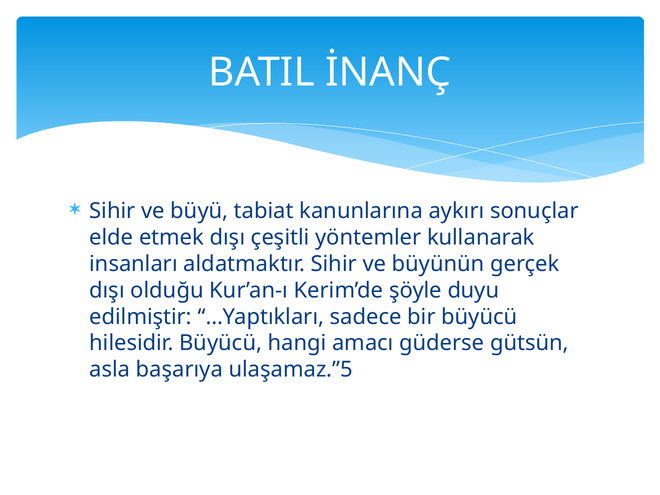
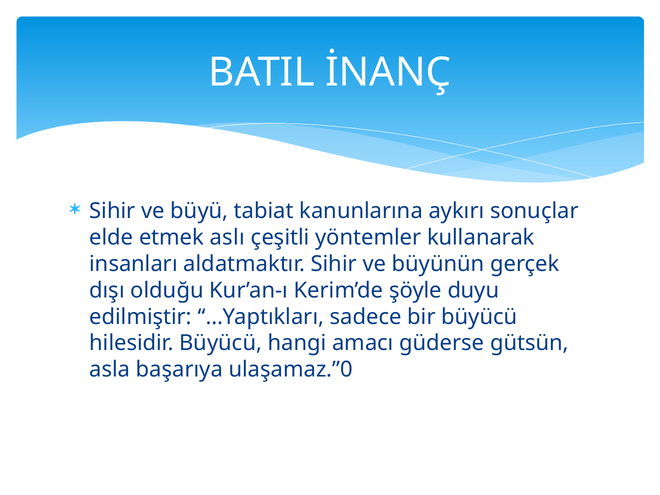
etmek dışı: dışı -> aslı
ulaşamaz.”5: ulaşamaz.”5 -> ulaşamaz.”0
